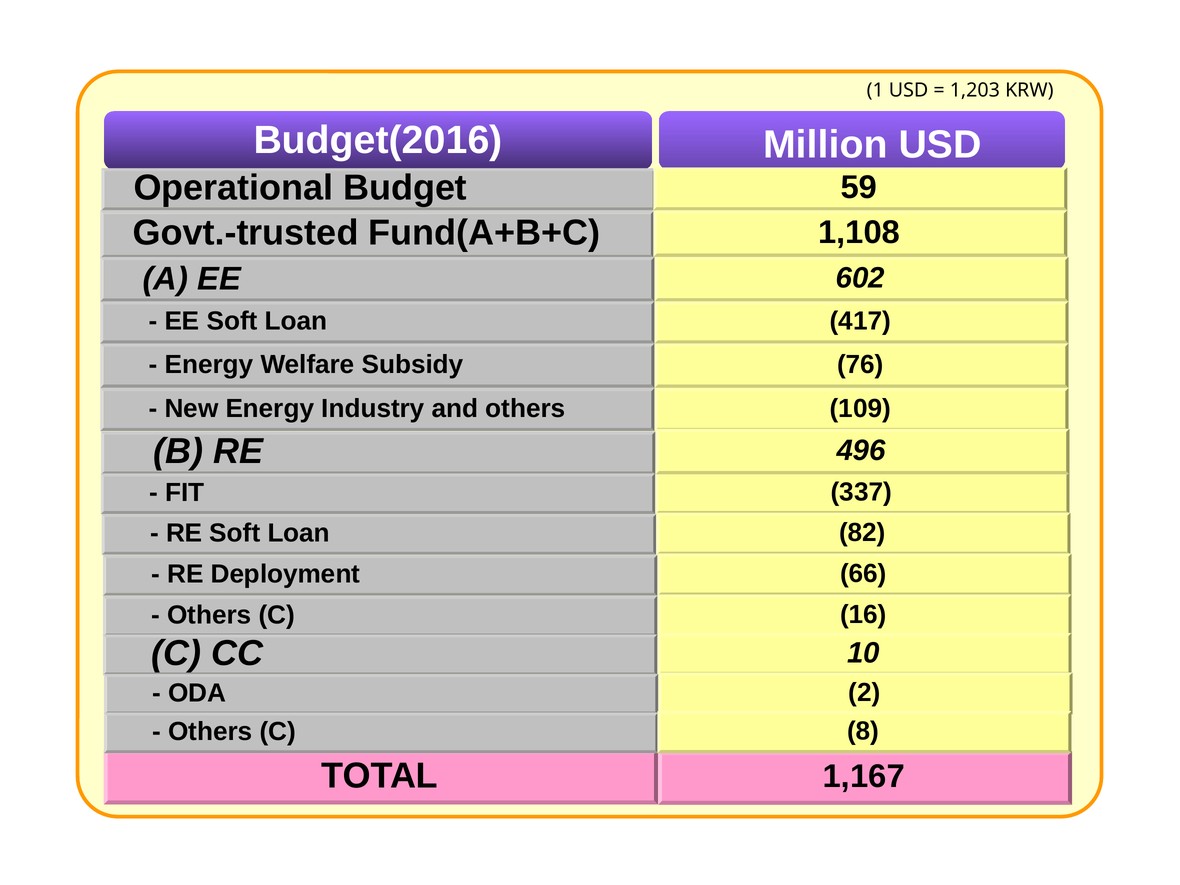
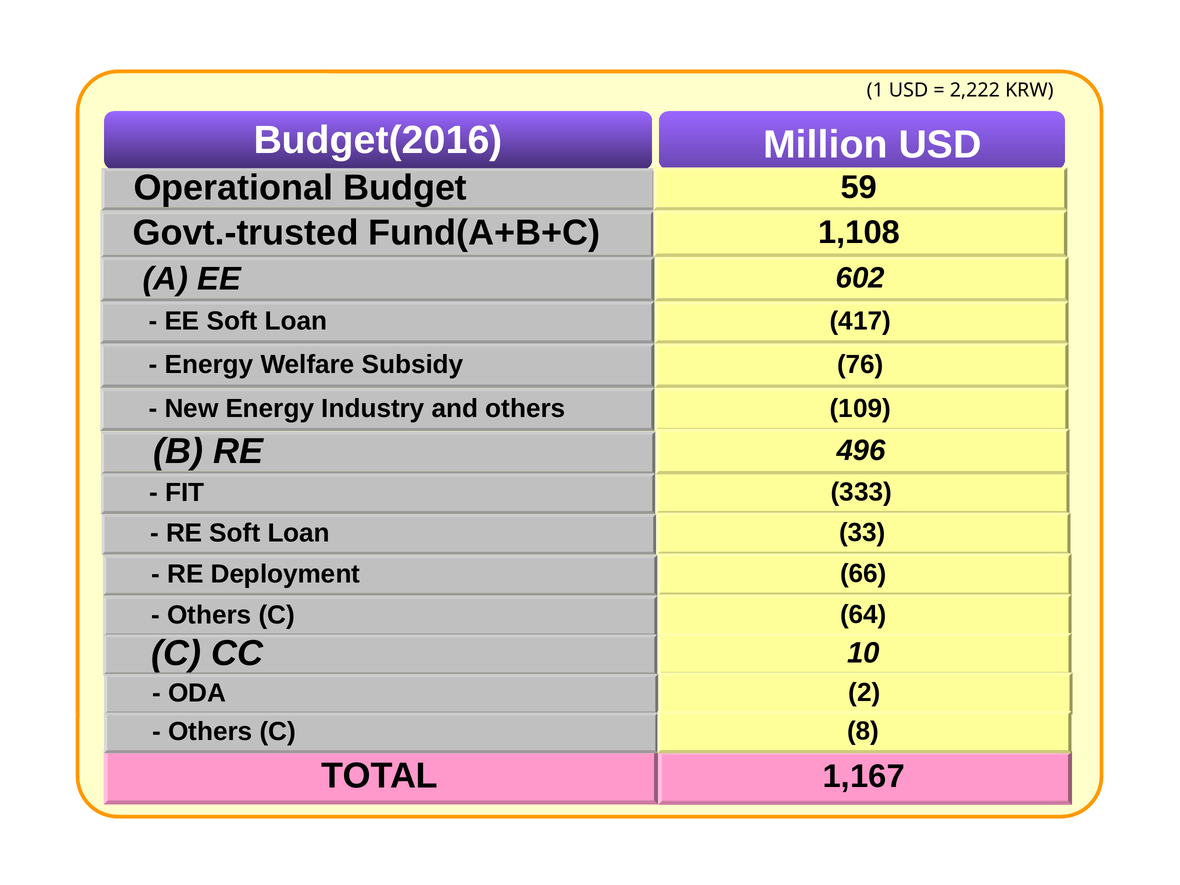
1,203: 1,203 -> 2,222
337: 337 -> 333
82: 82 -> 33
16: 16 -> 64
